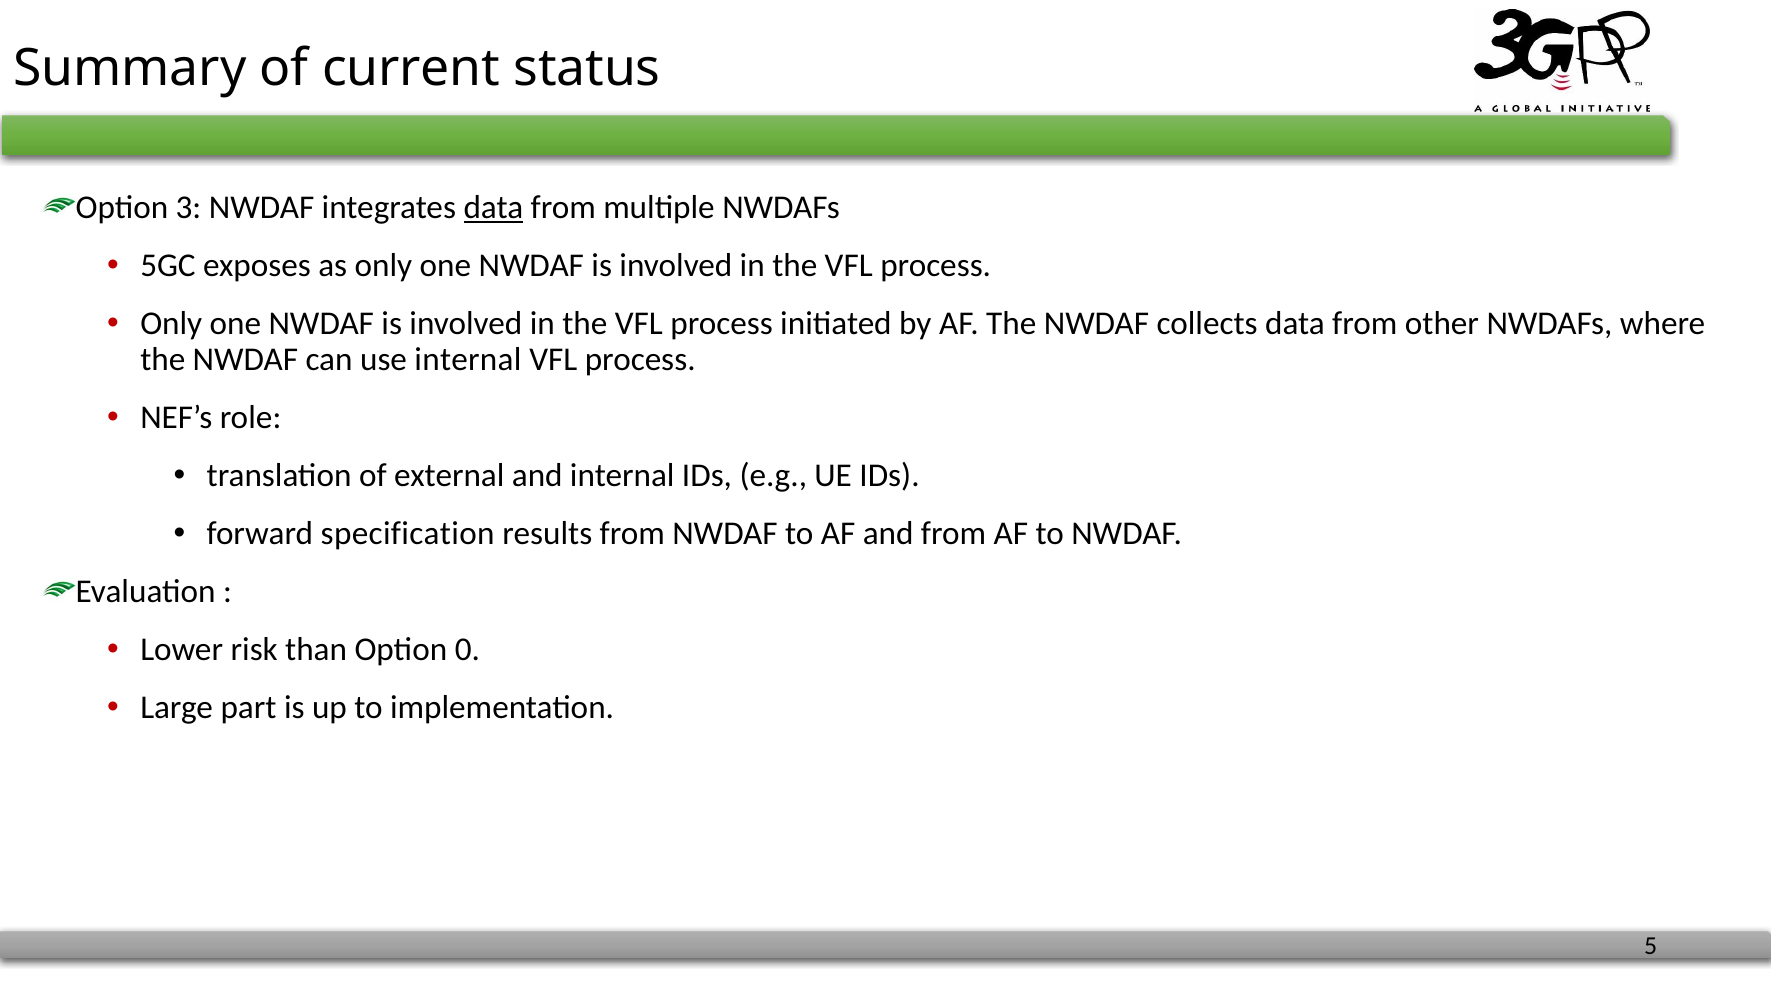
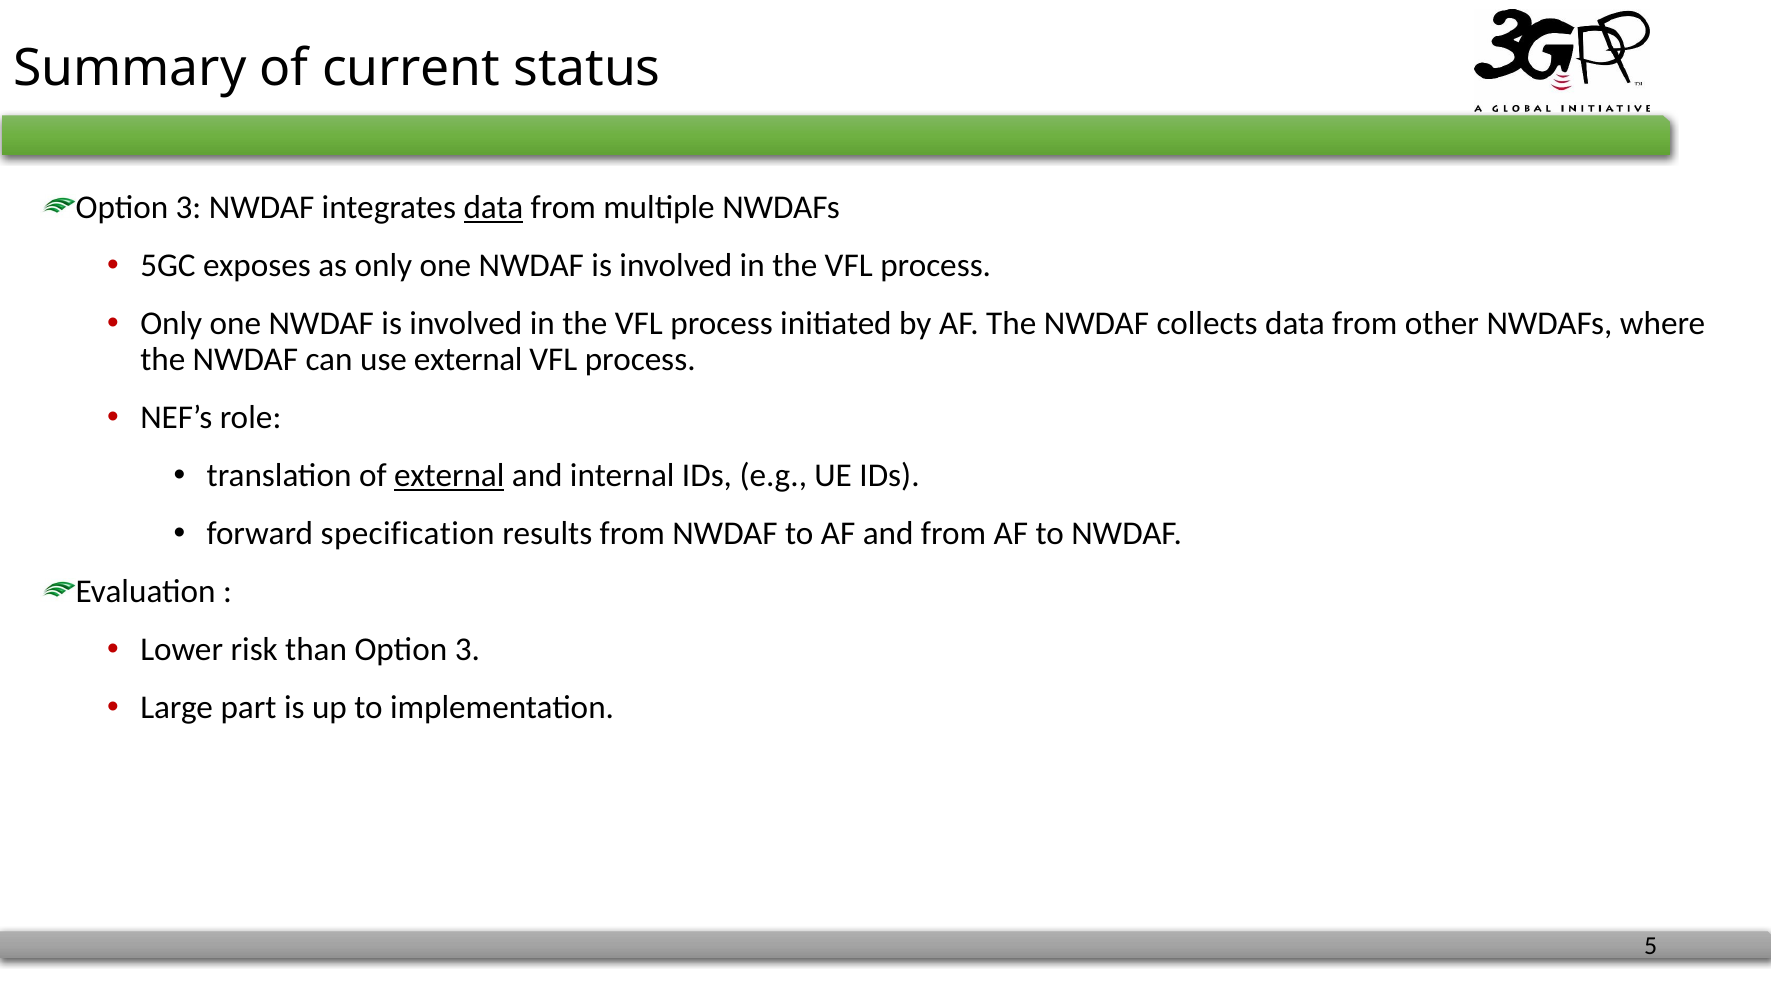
use internal: internal -> external
external at (449, 476) underline: none -> present
than Option 0: 0 -> 3
